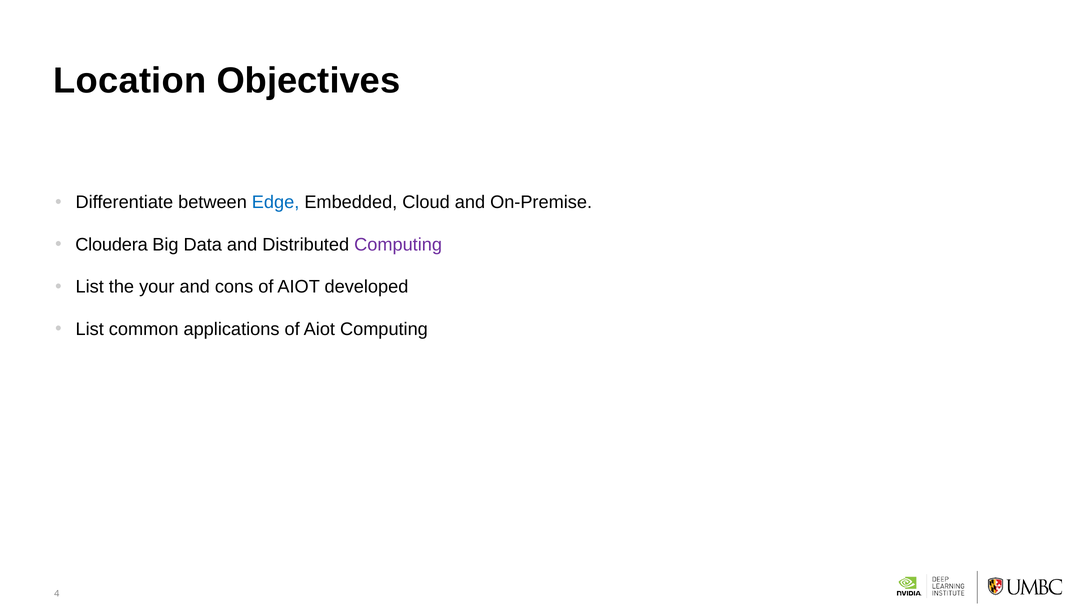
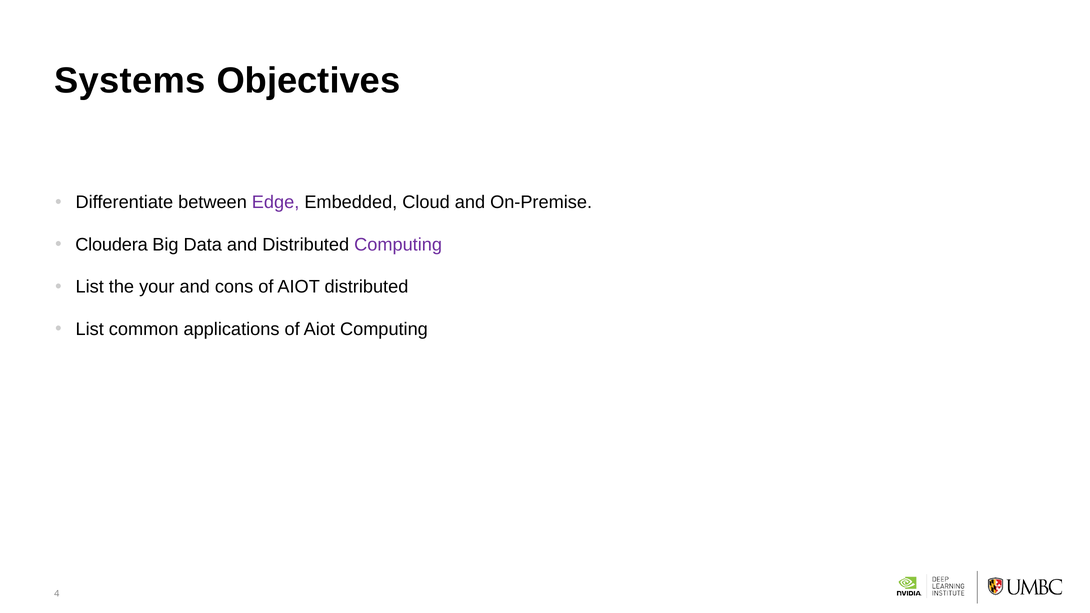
Location: Location -> Systems
Edge colour: blue -> purple
AIOT developed: developed -> distributed
